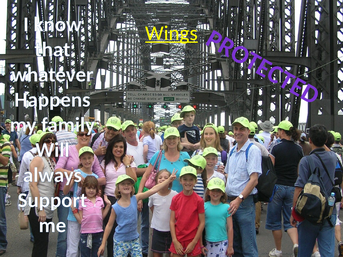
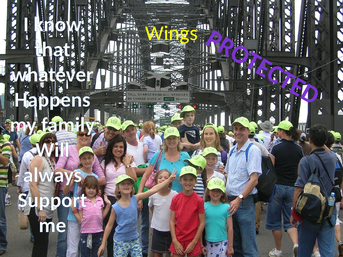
Wings underline: present -> none
